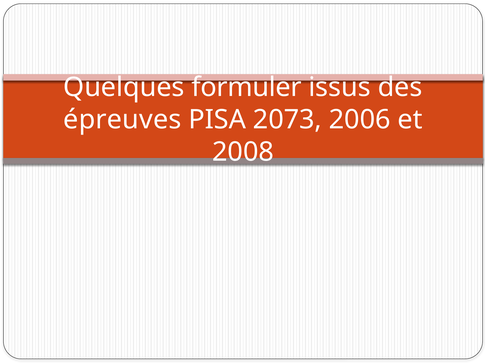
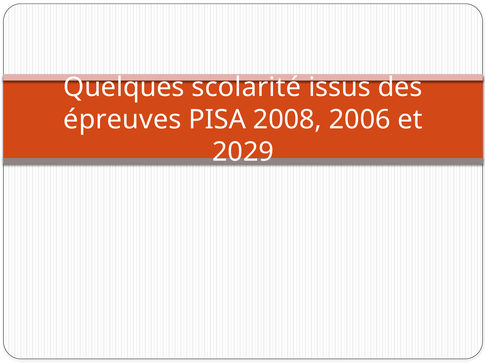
formuler: formuler -> scolarité
2073: 2073 -> 2008
2008: 2008 -> 2029
